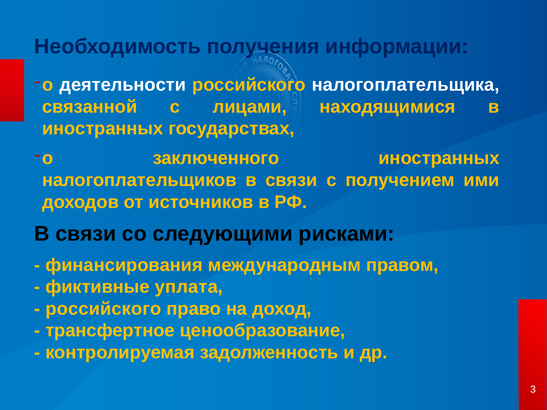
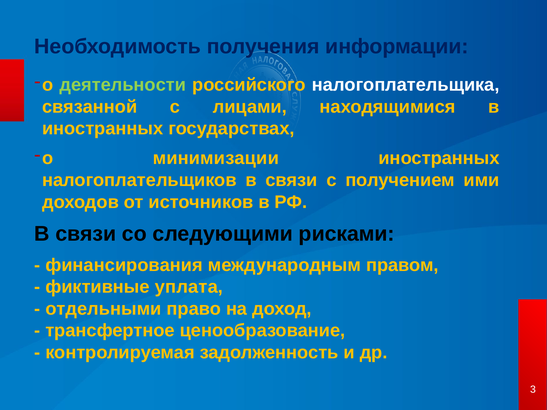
деятельности colour: white -> light green
заключенного: заключенного -> минимизации
российского at (103, 309): российского -> отдельными
